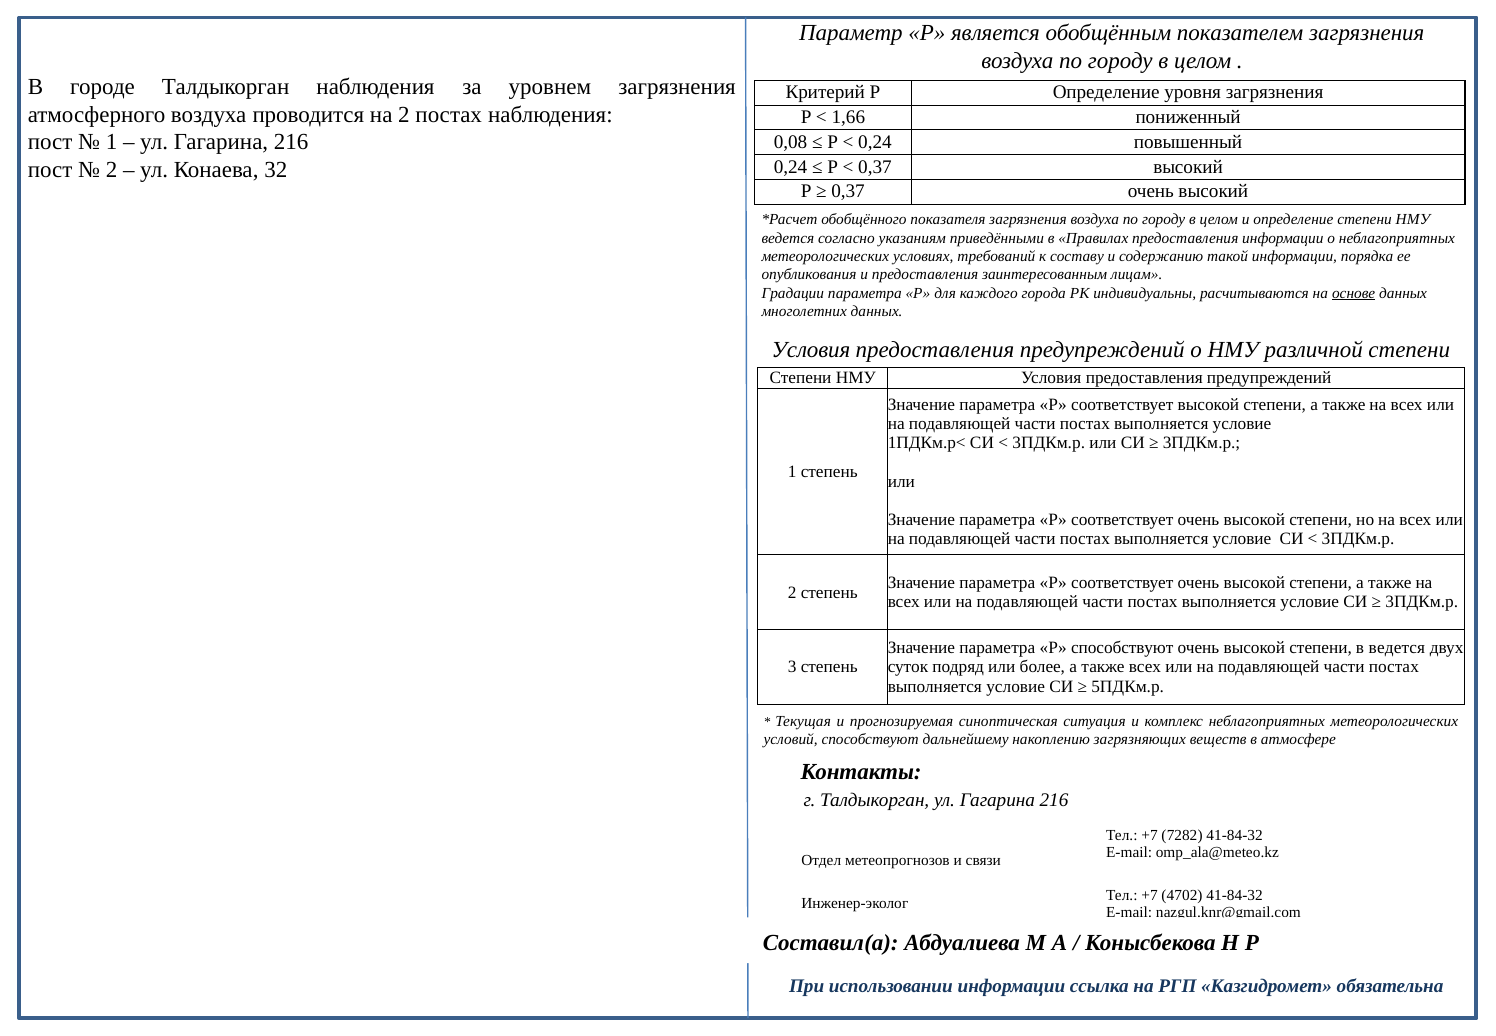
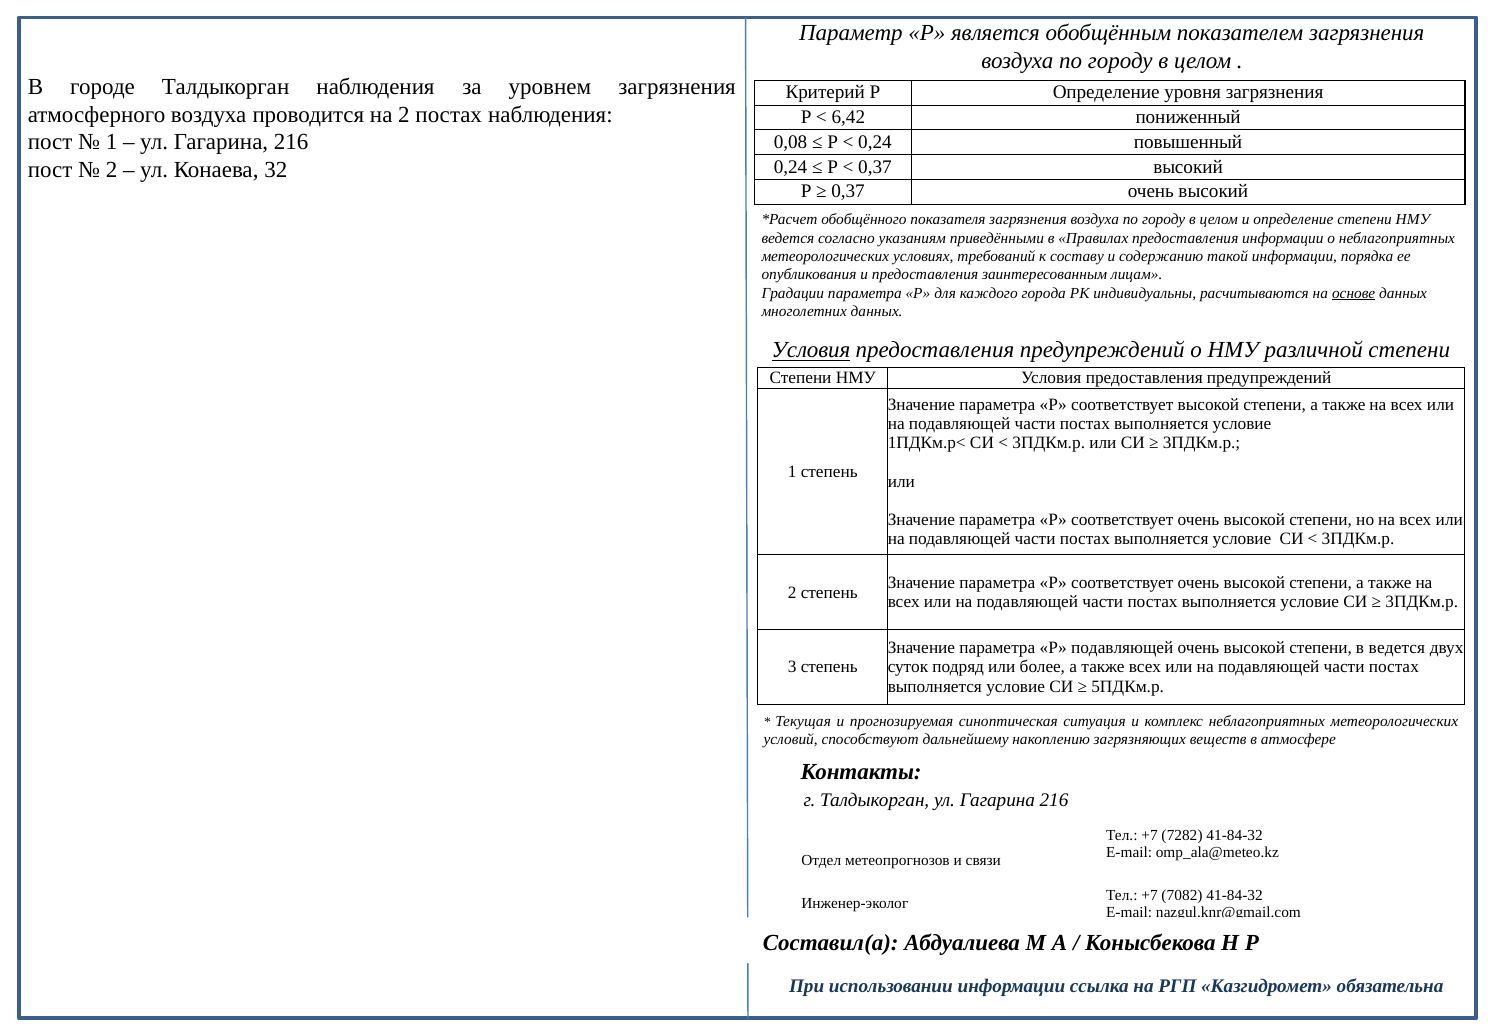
1,66: 1,66 -> 6,42
Условия at (811, 350) underline: none -> present
Р способствуют: способствуют -> подавляющей
4702: 4702 -> 7082
